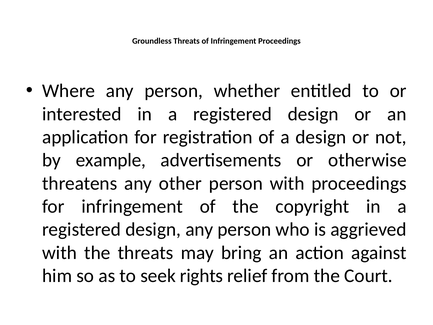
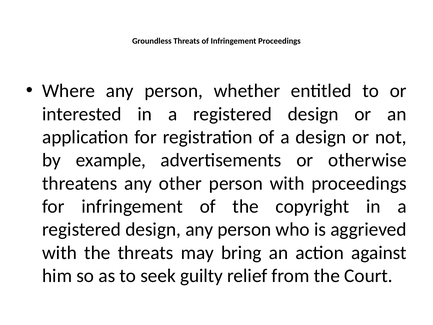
rights: rights -> guilty
